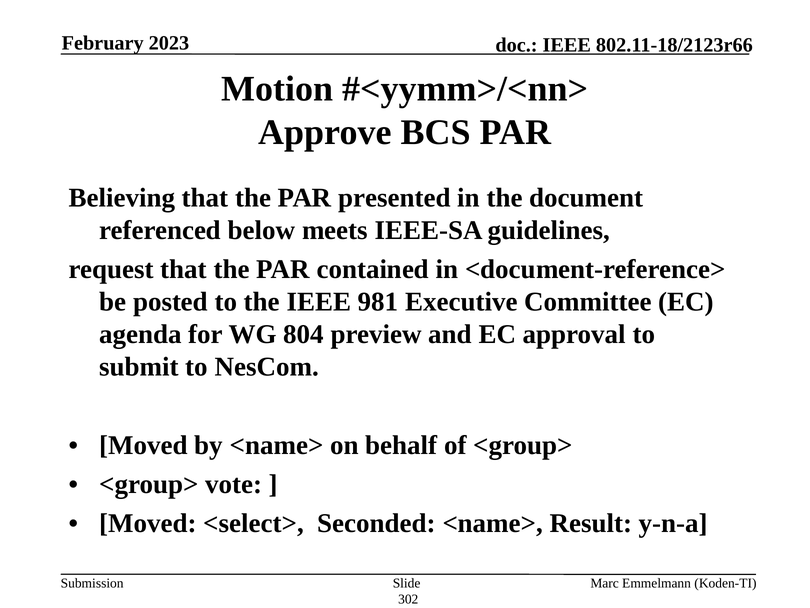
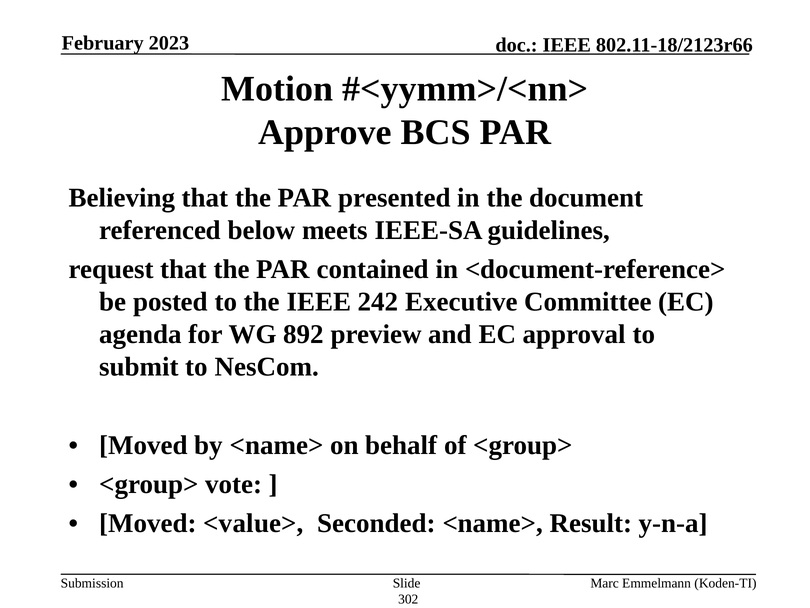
981: 981 -> 242
804: 804 -> 892
<select>: <select> -> <value>
